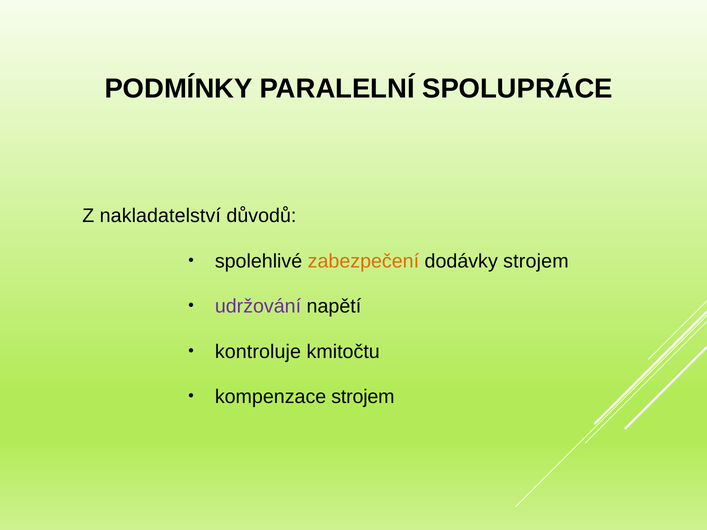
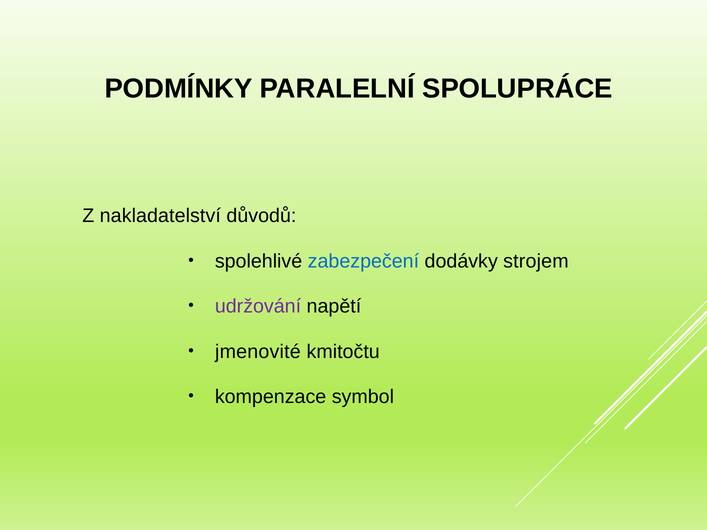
zabezpečení colour: orange -> blue
kontroluje: kontroluje -> jmenovité
kompenzace strojem: strojem -> symbol
